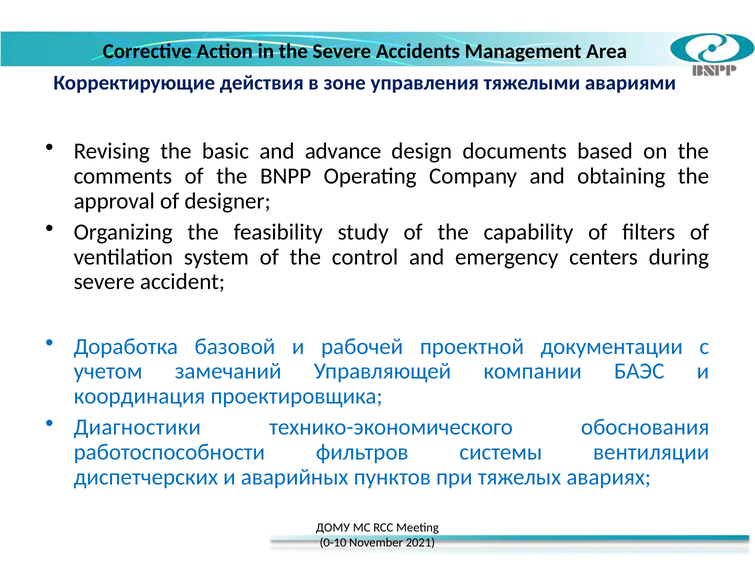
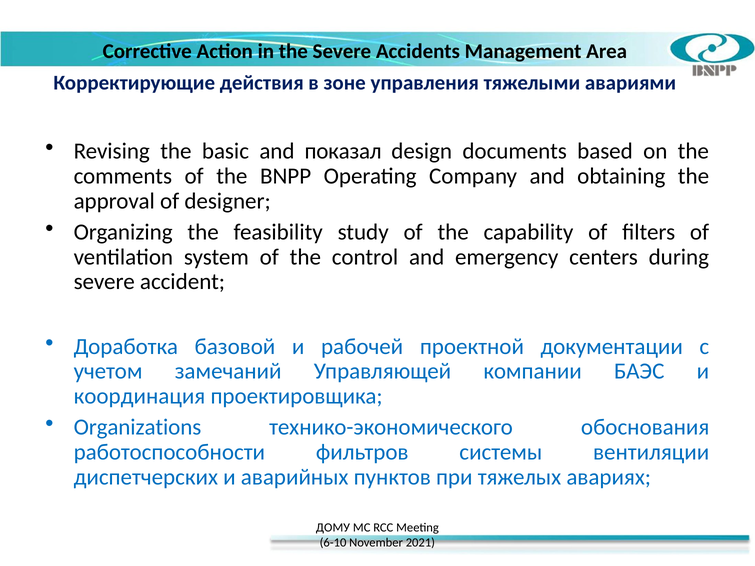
advance: advance -> показал
Диагностики: Диагностики -> Organizations
0-10: 0-10 -> 6-10
